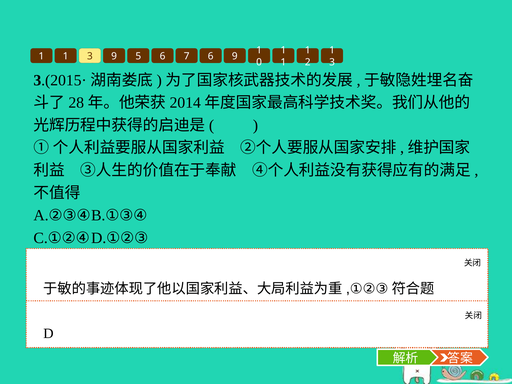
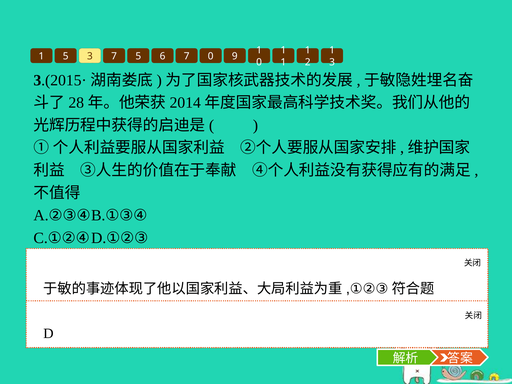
1 at (66, 56): 1 -> 5
3 9: 9 -> 7
7 6: 6 -> 0
